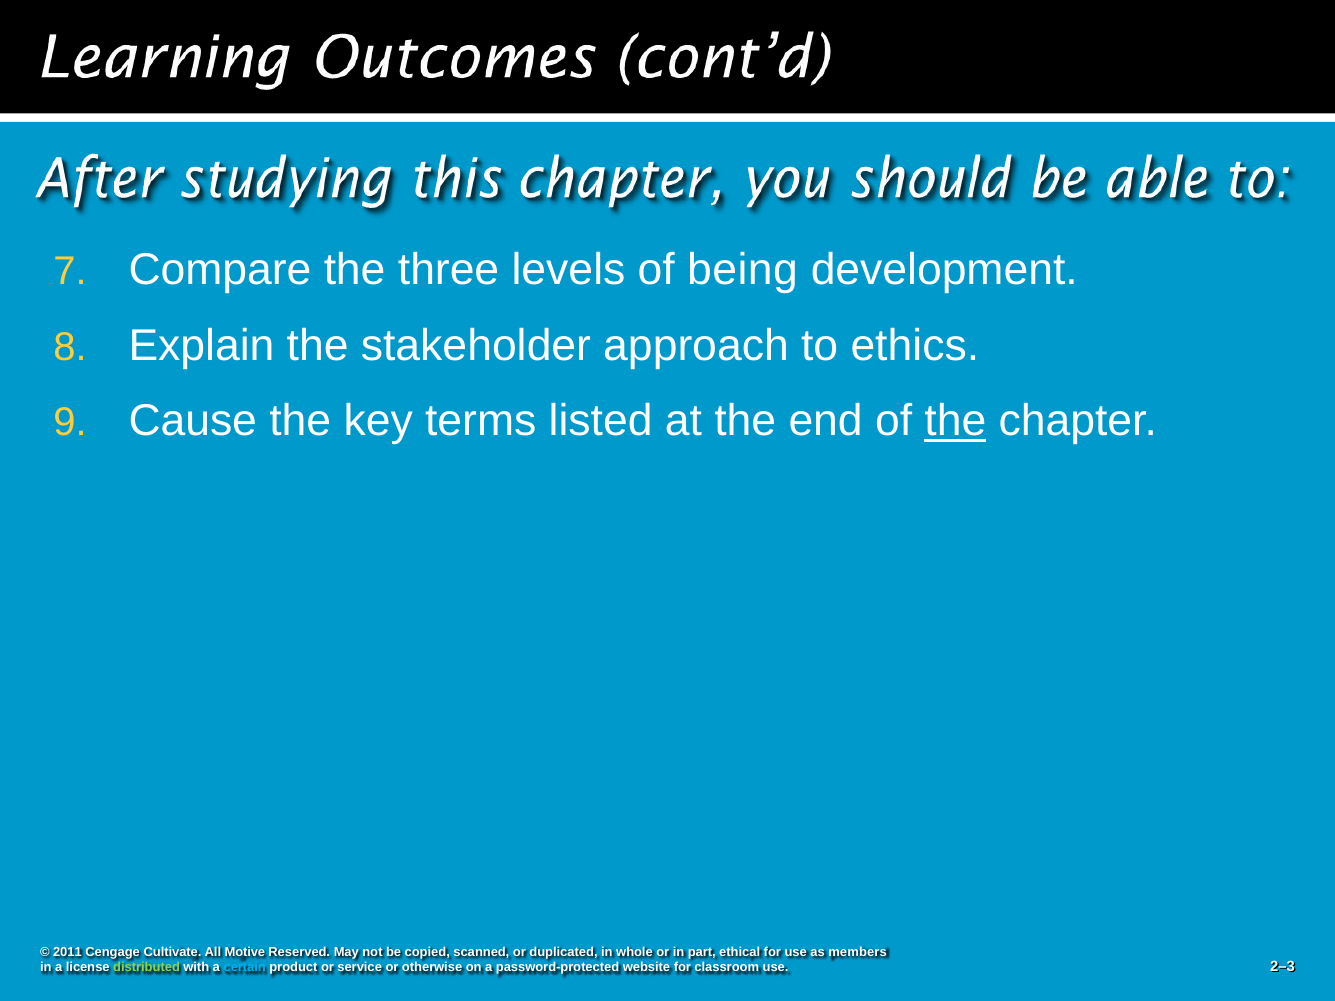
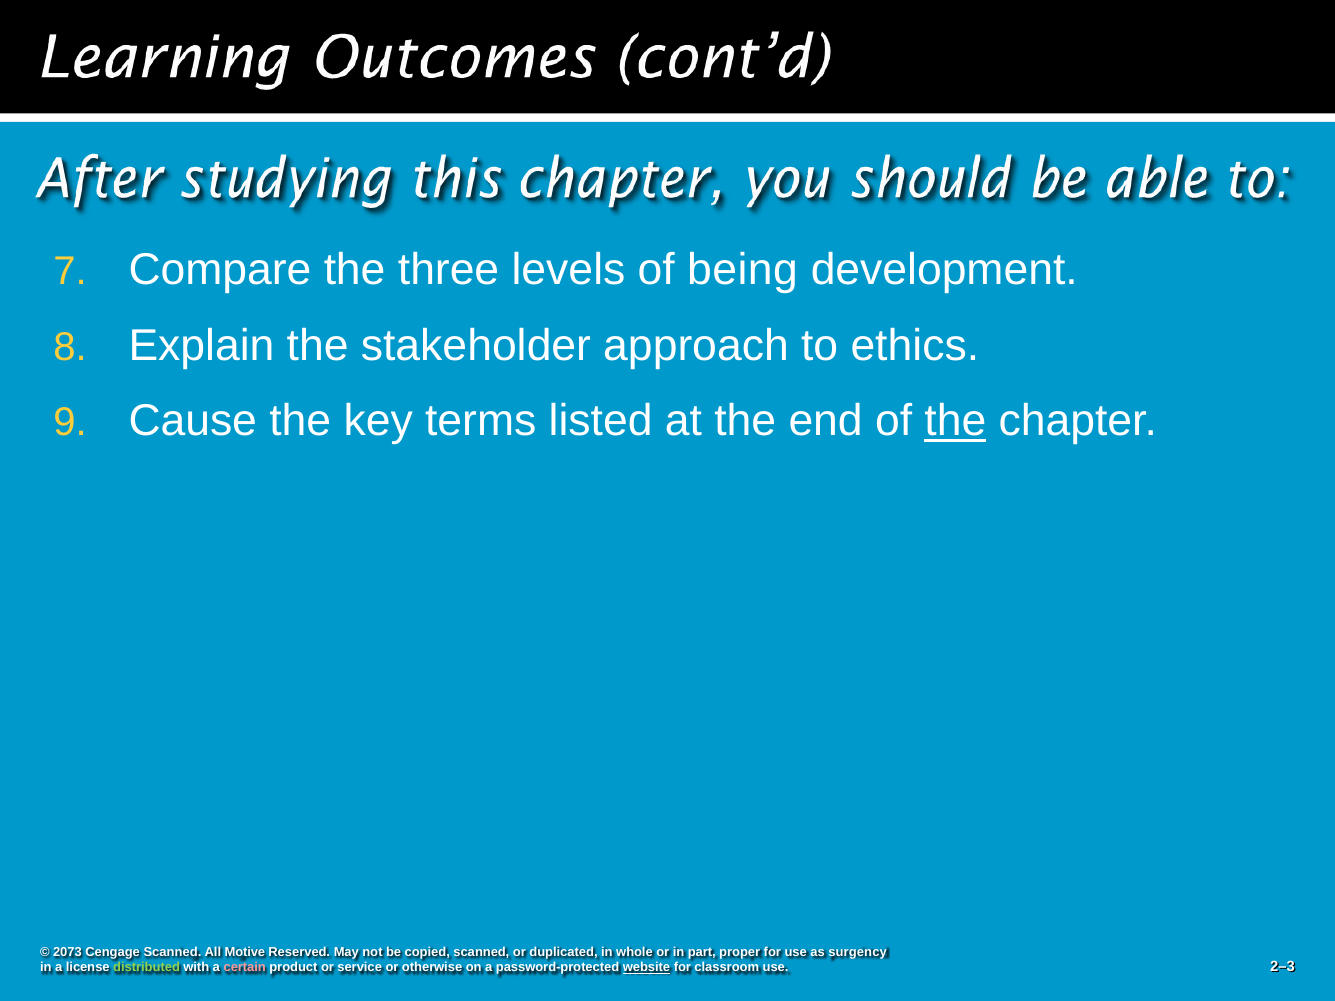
2011: 2011 -> 2073
Cengage Cultivate: Cultivate -> Scanned
ethical: ethical -> proper
members: members -> surgency
certain colour: light blue -> pink
website underline: none -> present
